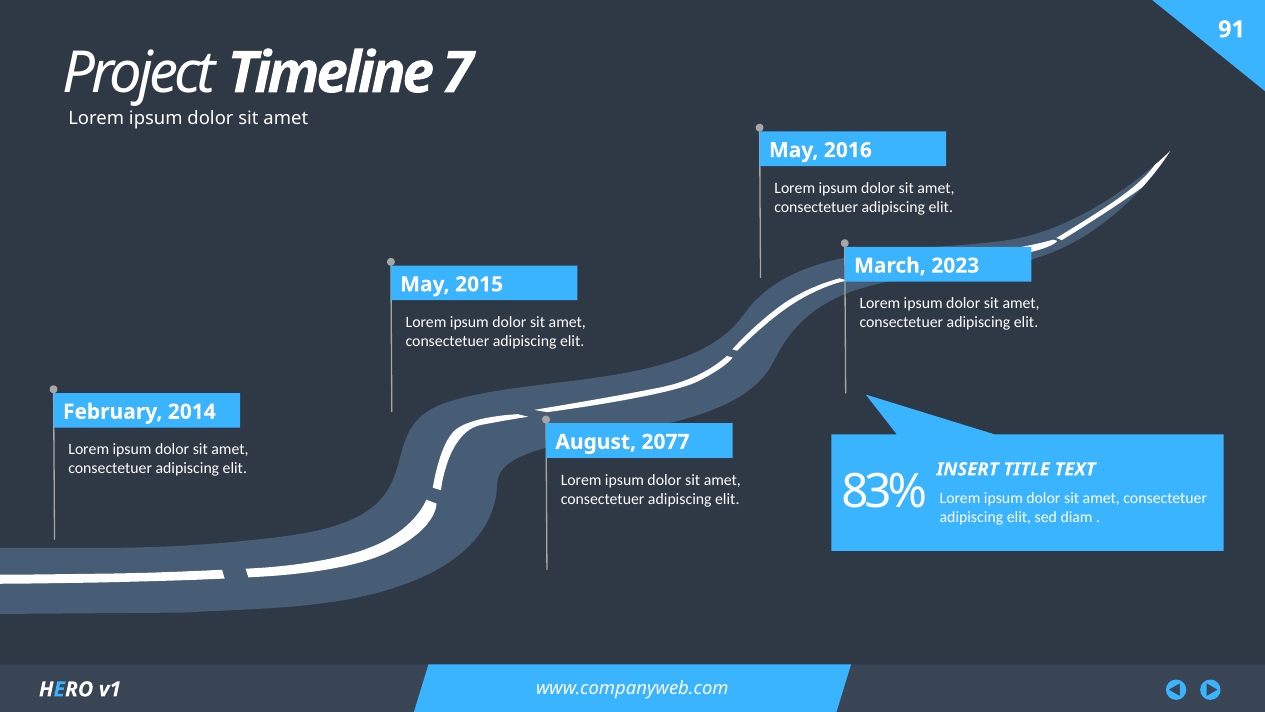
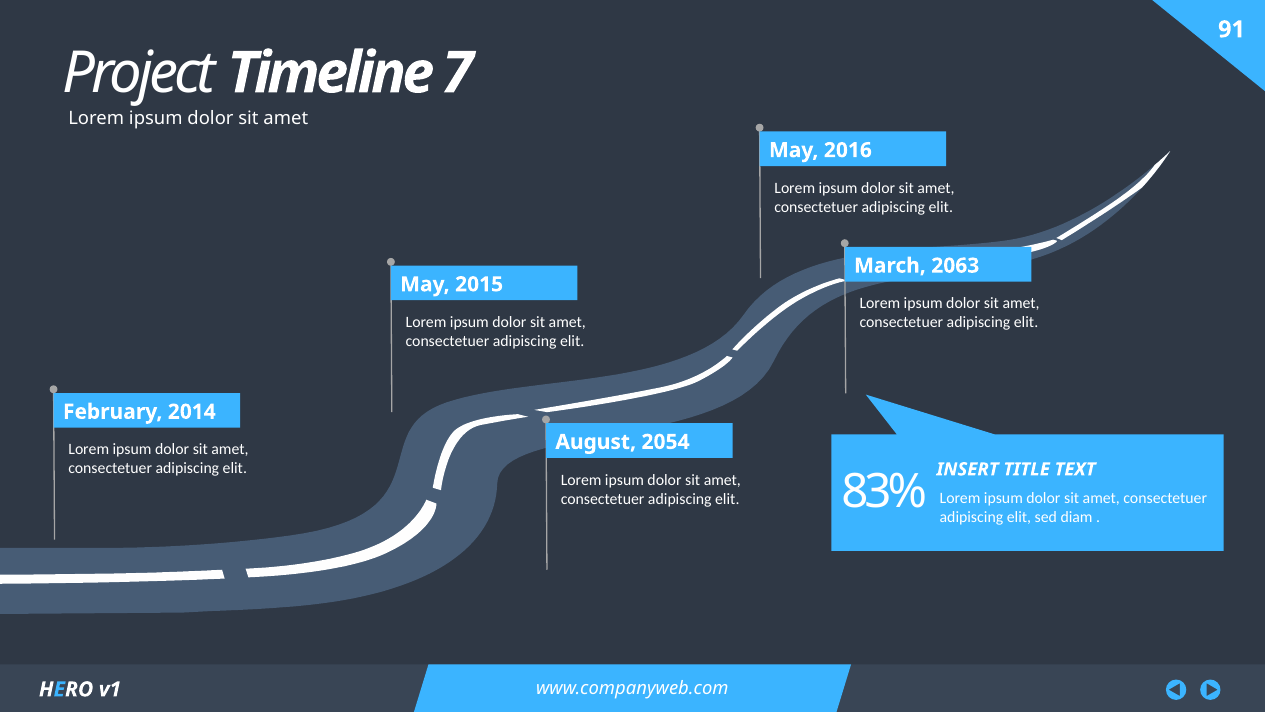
2023: 2023 -> 2063
2077: 2077 -> 2054
